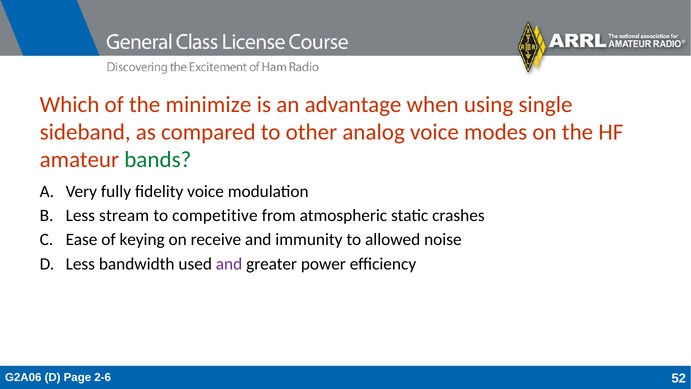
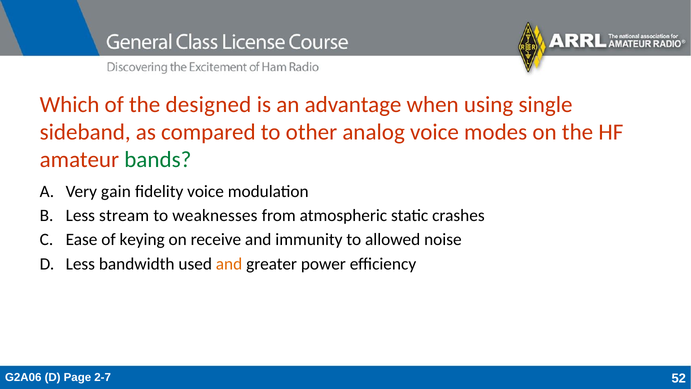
minimize: minimize -> designed
fully: fully -> gain
competitive: competitive -> weaknesses
and at (229, 264) colour: purple -> orange
2-6: 2-6 -> 2-7
